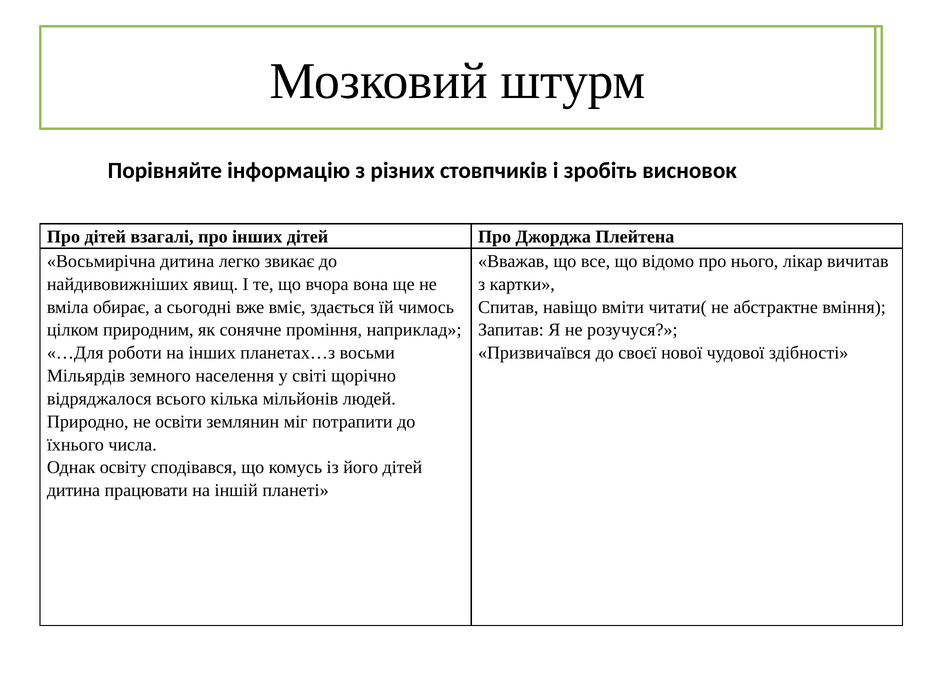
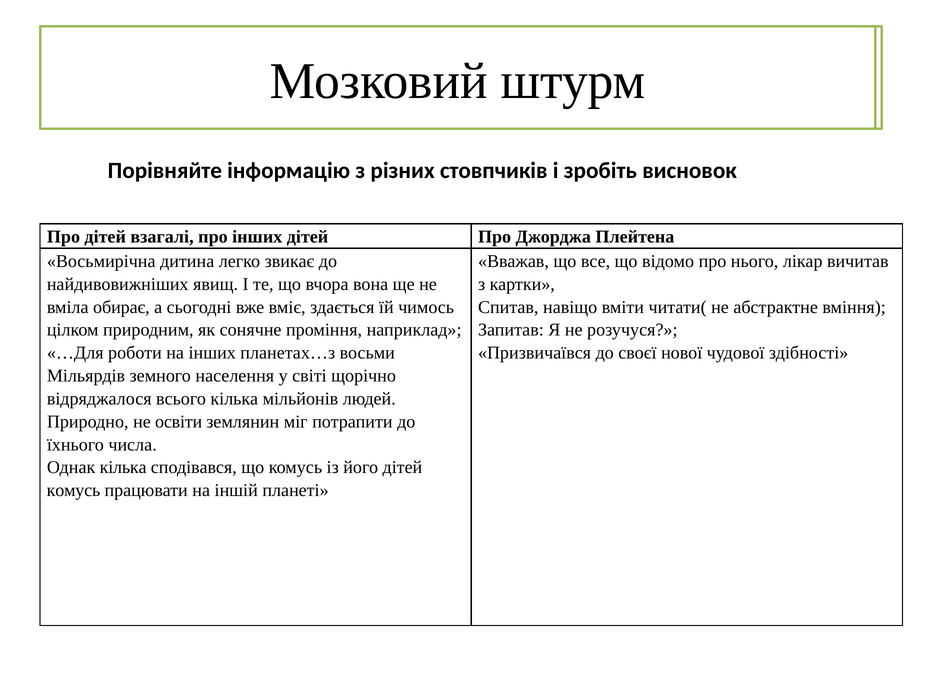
Однак освіту: освіту -> кілька
дитина at (73, 490): дитина -> комусь
